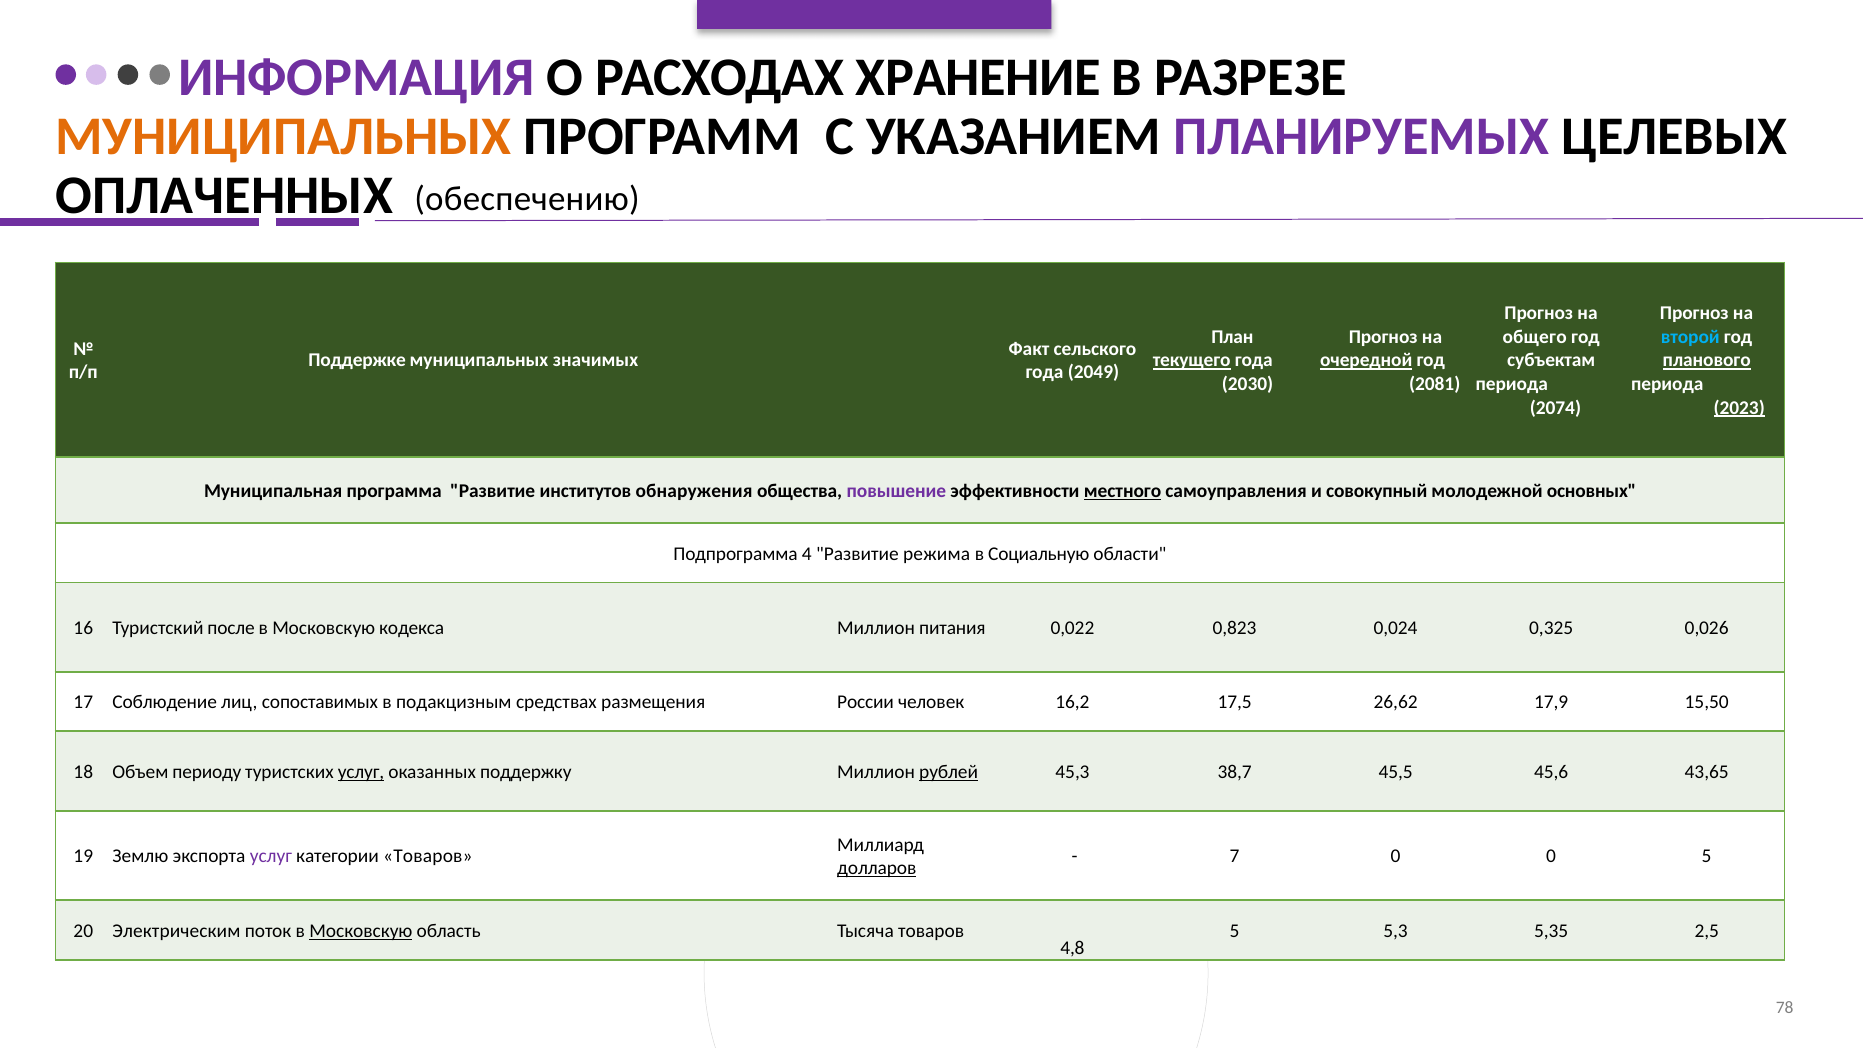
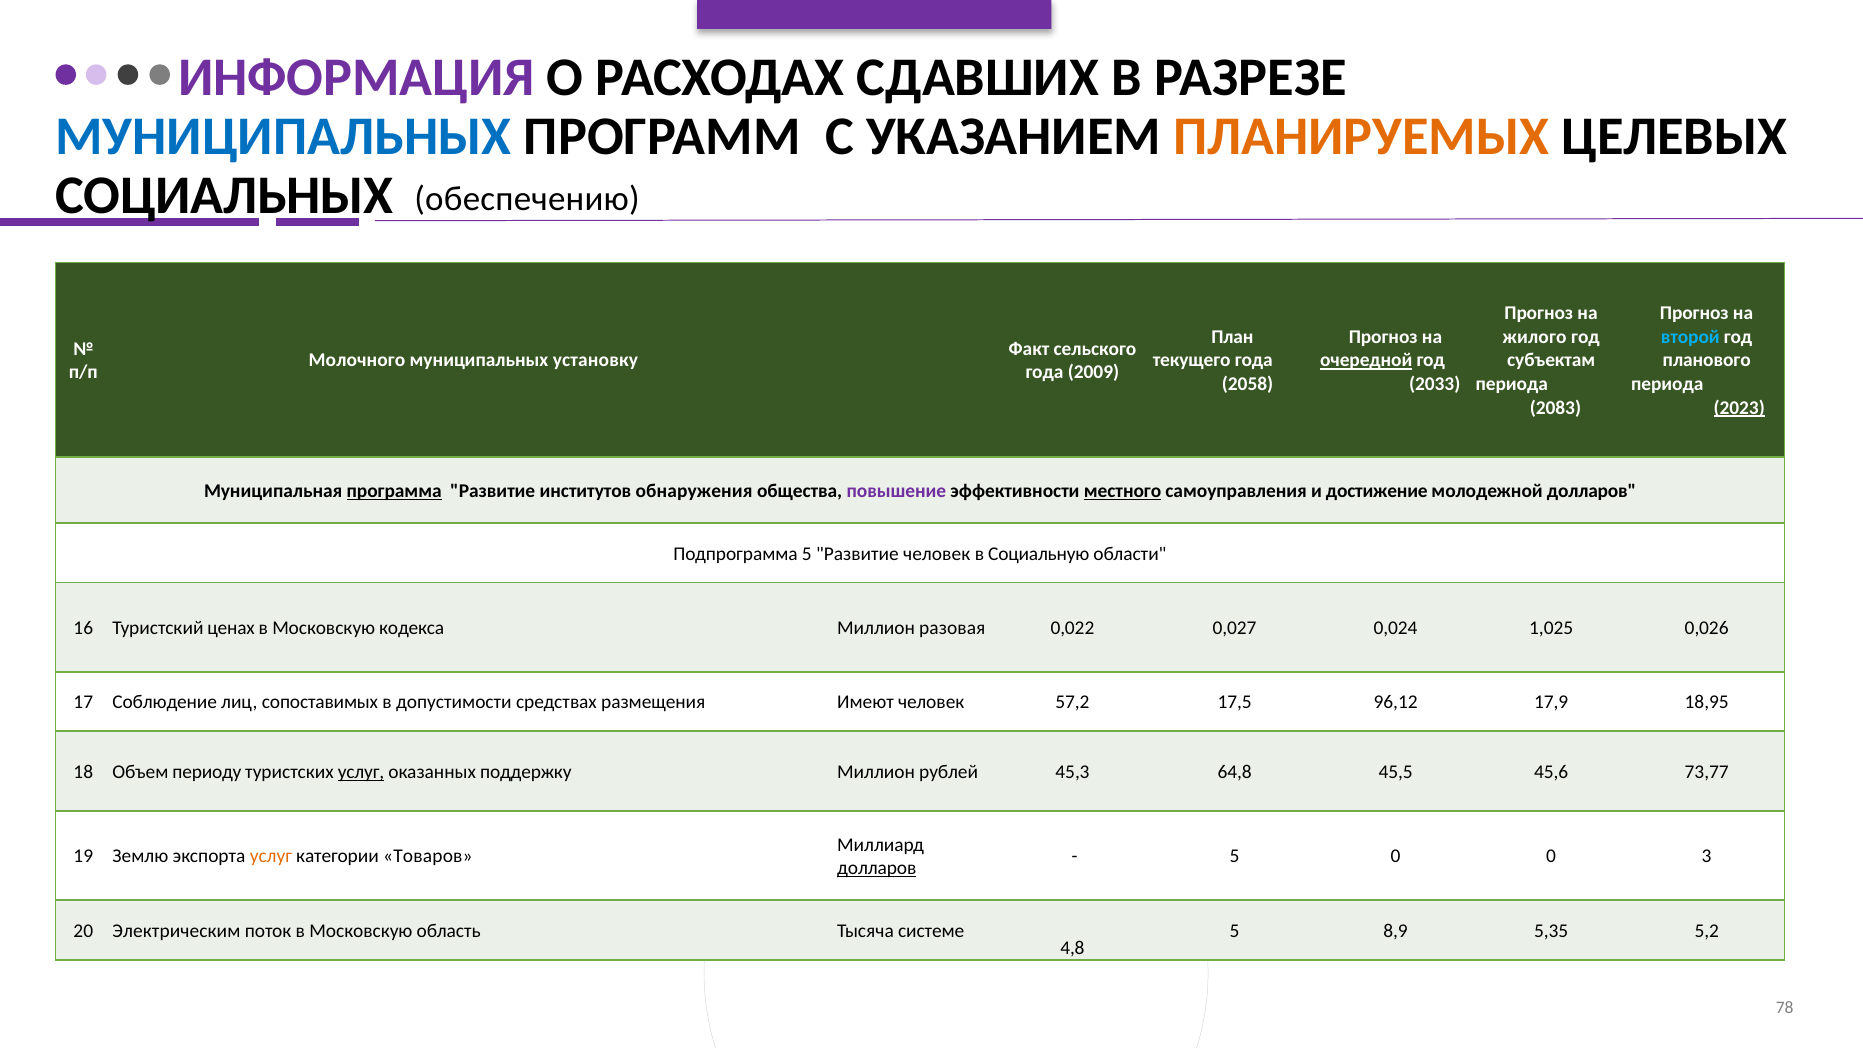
ХРАНЕНИЕ: ХРАНЕНИЕ -> СДАВШИХ
МУНИЦИПАЛЬНЫХ at (284, 137) colour: orange -> blue
ПЛАНИРУЕМЫХ colour: purple -> orange
ОПЛАЧЕННЫХ: ОПЛАЧЕННЫХ -> СОЦИАЛЬНЫХ
общего: общего -> жилого
Поддержке: Поддержке -> Молочного
значимых: значимых -> установку
текущего underline: present -> none
планового underline: present -> none
2049: 2049 -> 2009
2030: 2030 -> 2058
2081: 2081 -> 2033
2074: 2074 -> 2083
программа underline: none -> present
совокупный: совокупный -> достижение
молодежной основных: основных -> долларов
Подпрограмма 4: 4 -> 5
Развитие режима: режима -> человек
после: после -> ценах
питания: питания -> разовая
0,823: 0,823 -> 0,027
0,325: 0,325 -> 1,025
подакцизным: подакцизным -> допустимости
России: России -> Имеют
16,2: 16,2 -> 57,2
26,62: 26,62 -> 96,12
15,50: 15,50 -> 18,95
рублей underline: present -> none
38,7: 38,7 -> 64,8
43,65: 43,65 -> 73,77
услуг at (271, 857) colour: purple -> orange
7 at (1235, 857): 7 -> 5
0 5: 5 -> 3
Московскую at (361, 931) underline: present -> none
Тысяча товаров: товаров -> системе
5,3: 5,3 -> 8,9
2,5: 2,5 -> 5,2
